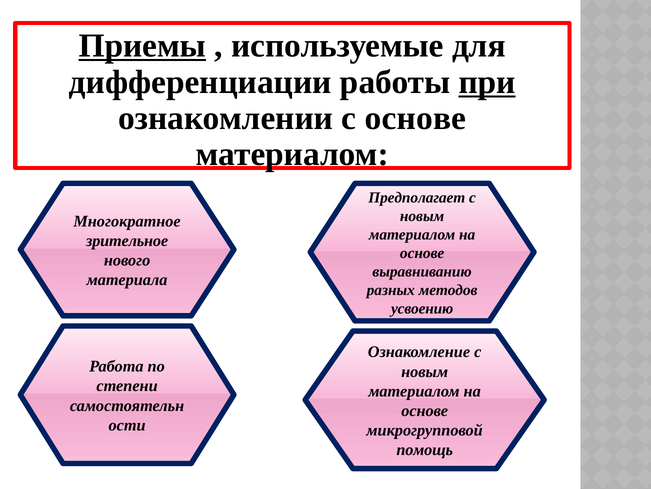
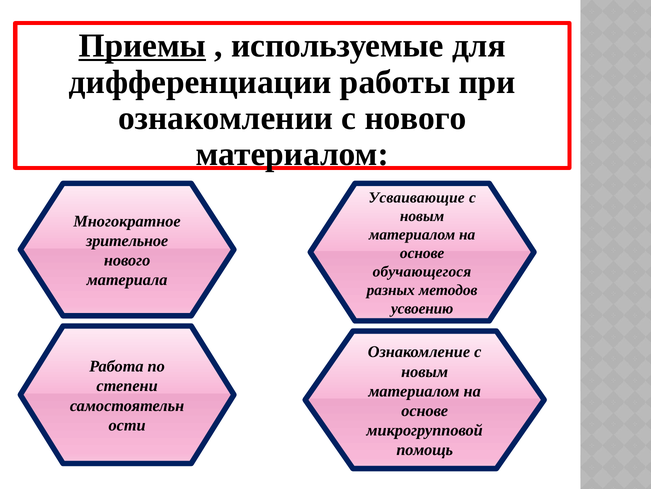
при underline: present -> none
с основе: основе -> нового
Предполагает: Предполагает -> Усваивающие
выравниванию: выравниванию -> обучающегося
